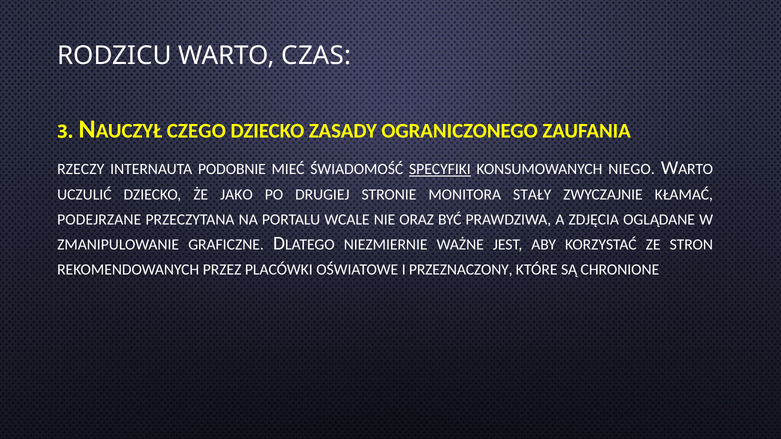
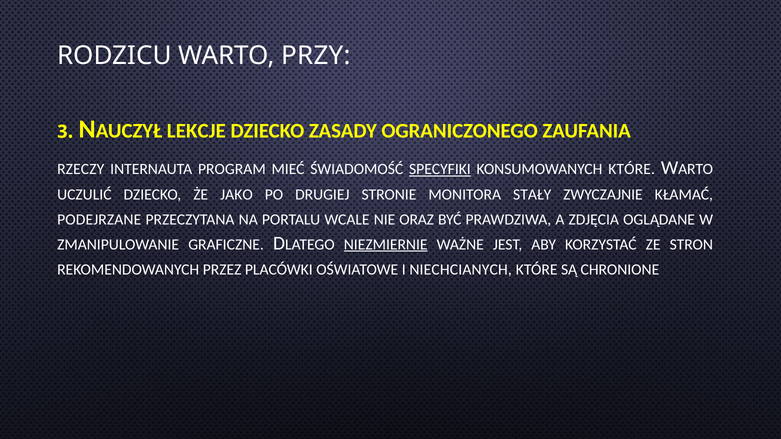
CZAS: CZAS -> PRZY
CZEGO: CZEGO -> LEKCJE
PODOBNIE: PODOBNIE -> PROGRAM
KONSUMOWANYCH NIEGO: NIEGO -> KTÓRE
NIEZMIERNIE underline: none -> present
PRZEZNACZONY: PRZEZNACZONY -> NIECHCIANYCH
